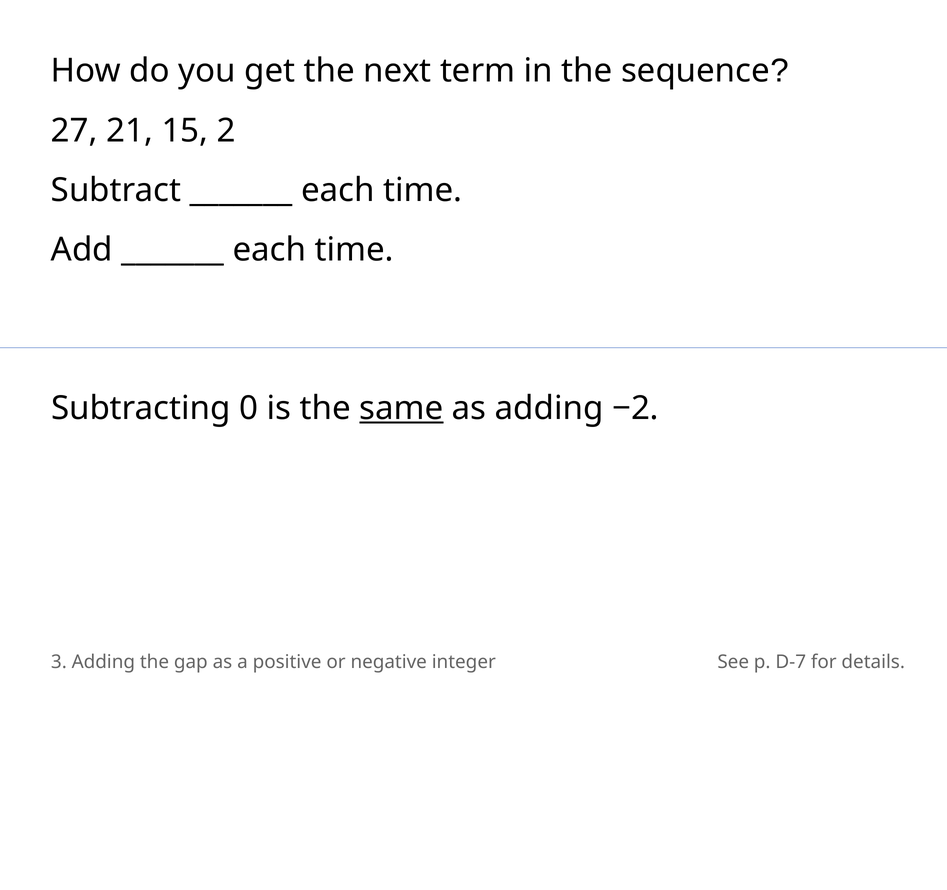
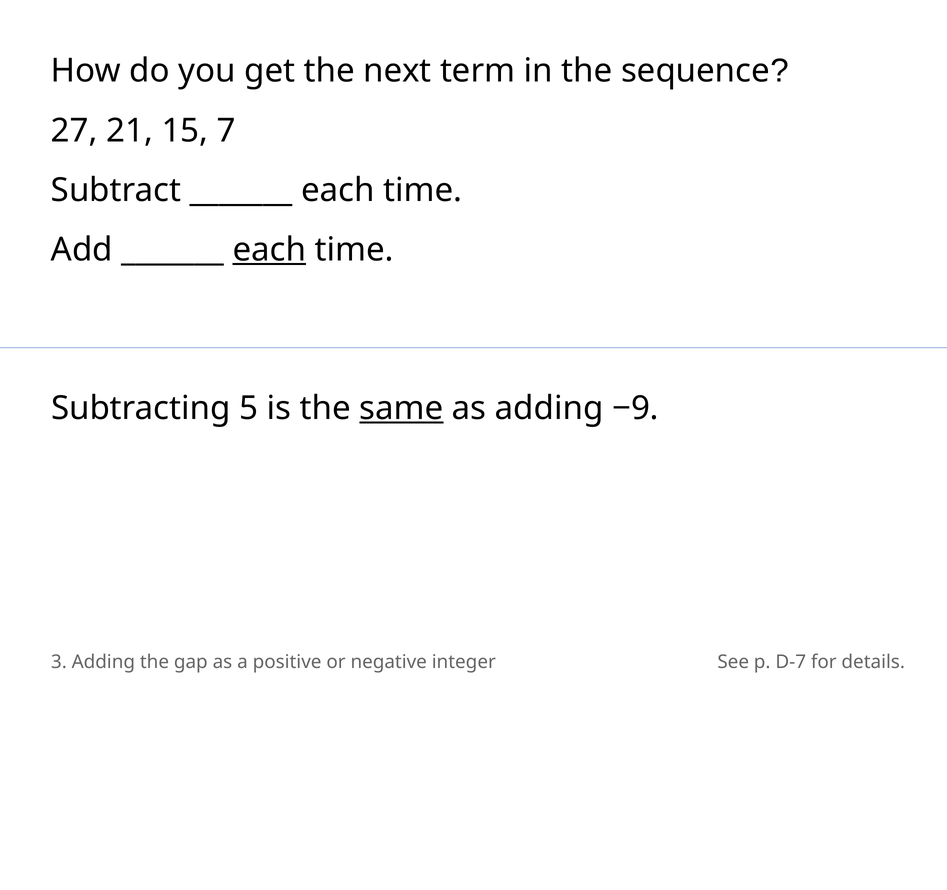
2: 2 -> 7
each at (269, 250) underline: none -> present
0: 0 -> 5
−2: −2 -> −9
